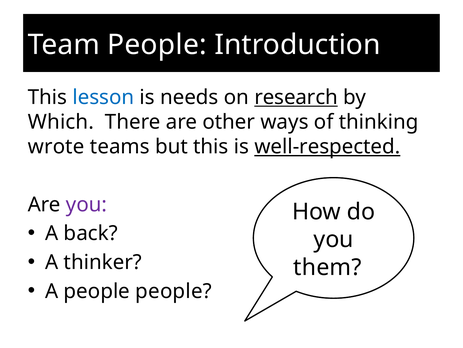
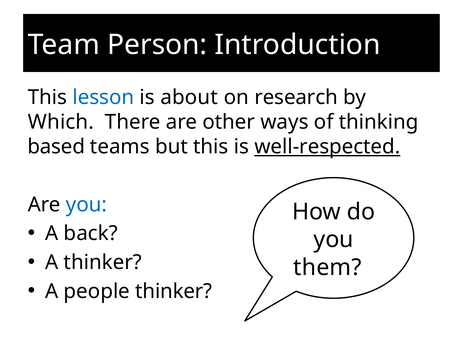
Team People: People -> Person
needs: needs -> about
research underline: present -> none
wrote: wrote -> based
you at (87, 204) colour: purple -> blue
people people: people -> thinker
